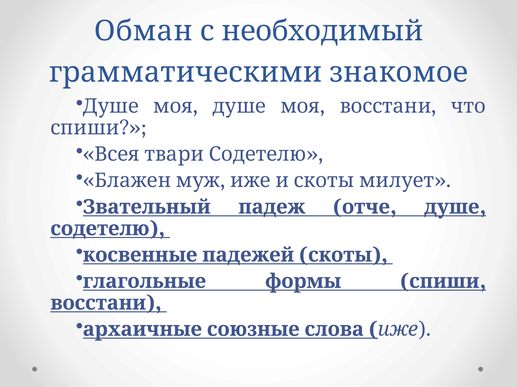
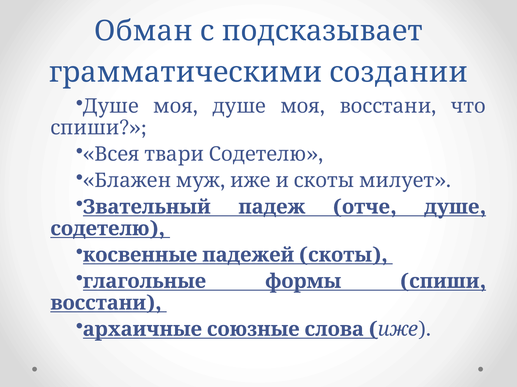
необходимый: необходимый -> подсказывает
знакомое: знакомое -> создании
